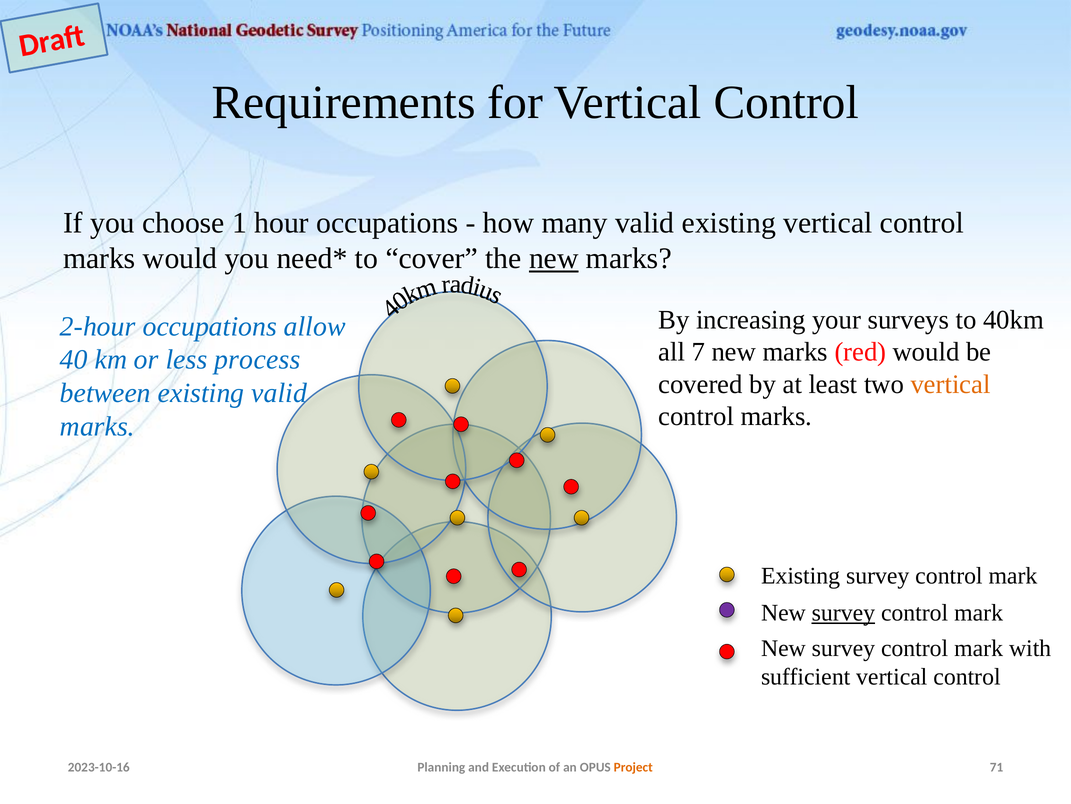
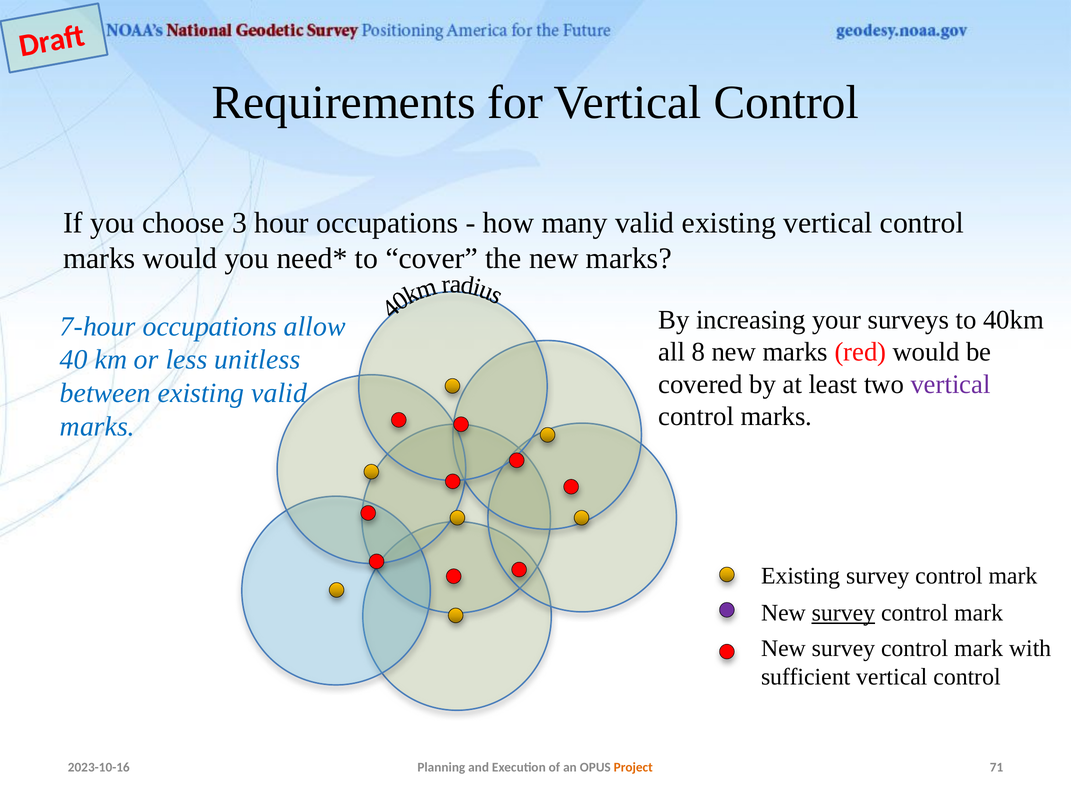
1: 1 -> 3
new at (554, 258) underline: present -> none
2-hour: 2-hour -> 7-hour
7: 7 -> 8
process: process -> unitless
vertical at (951, 384) colour: orange -> purple
